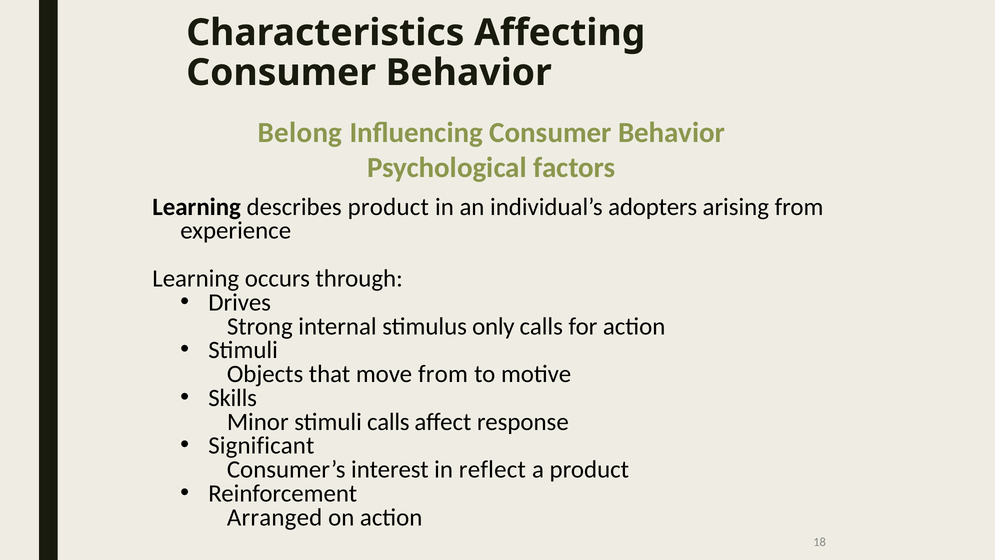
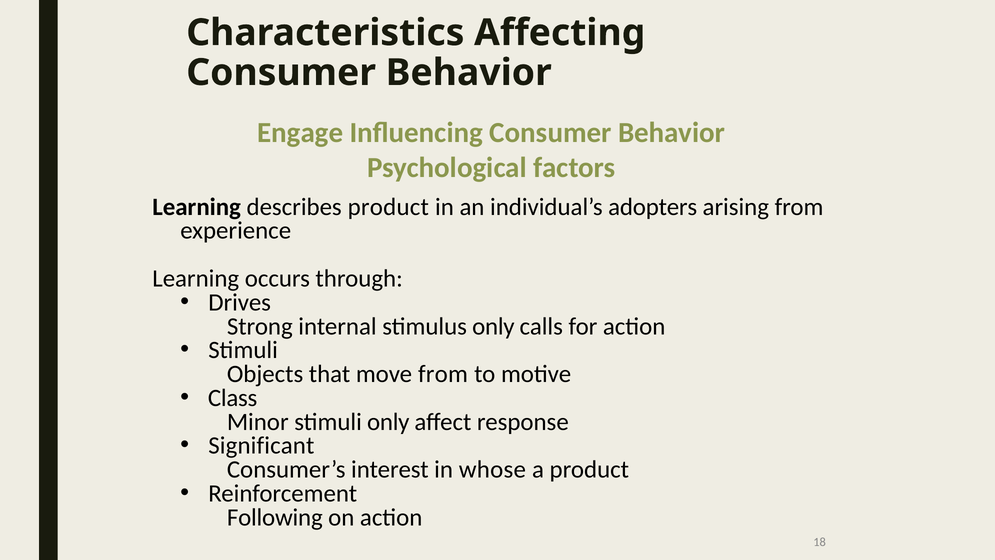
Belong: Belong -> Engage
Skills: Skills -> Class
stimuli calls: calls -> only
reflect: reflect -> whose
Arranged: Arranged -> Following
